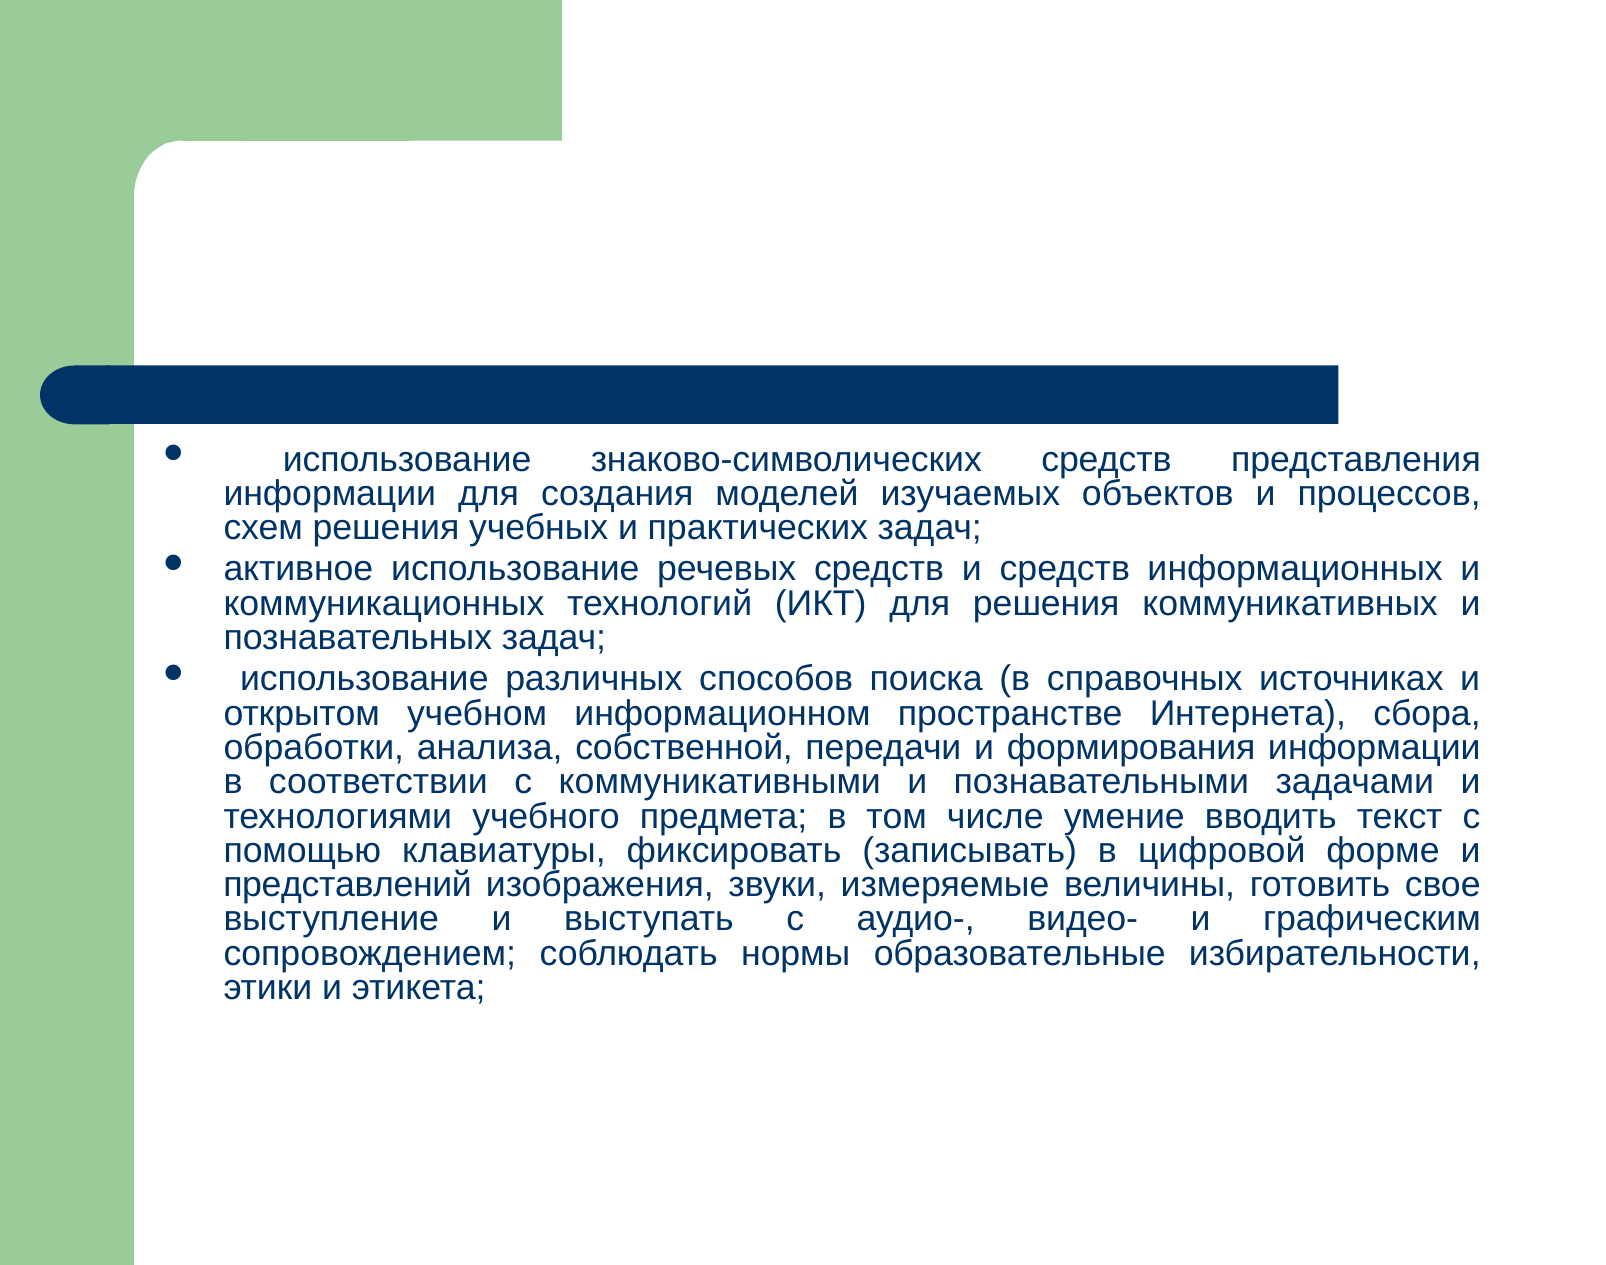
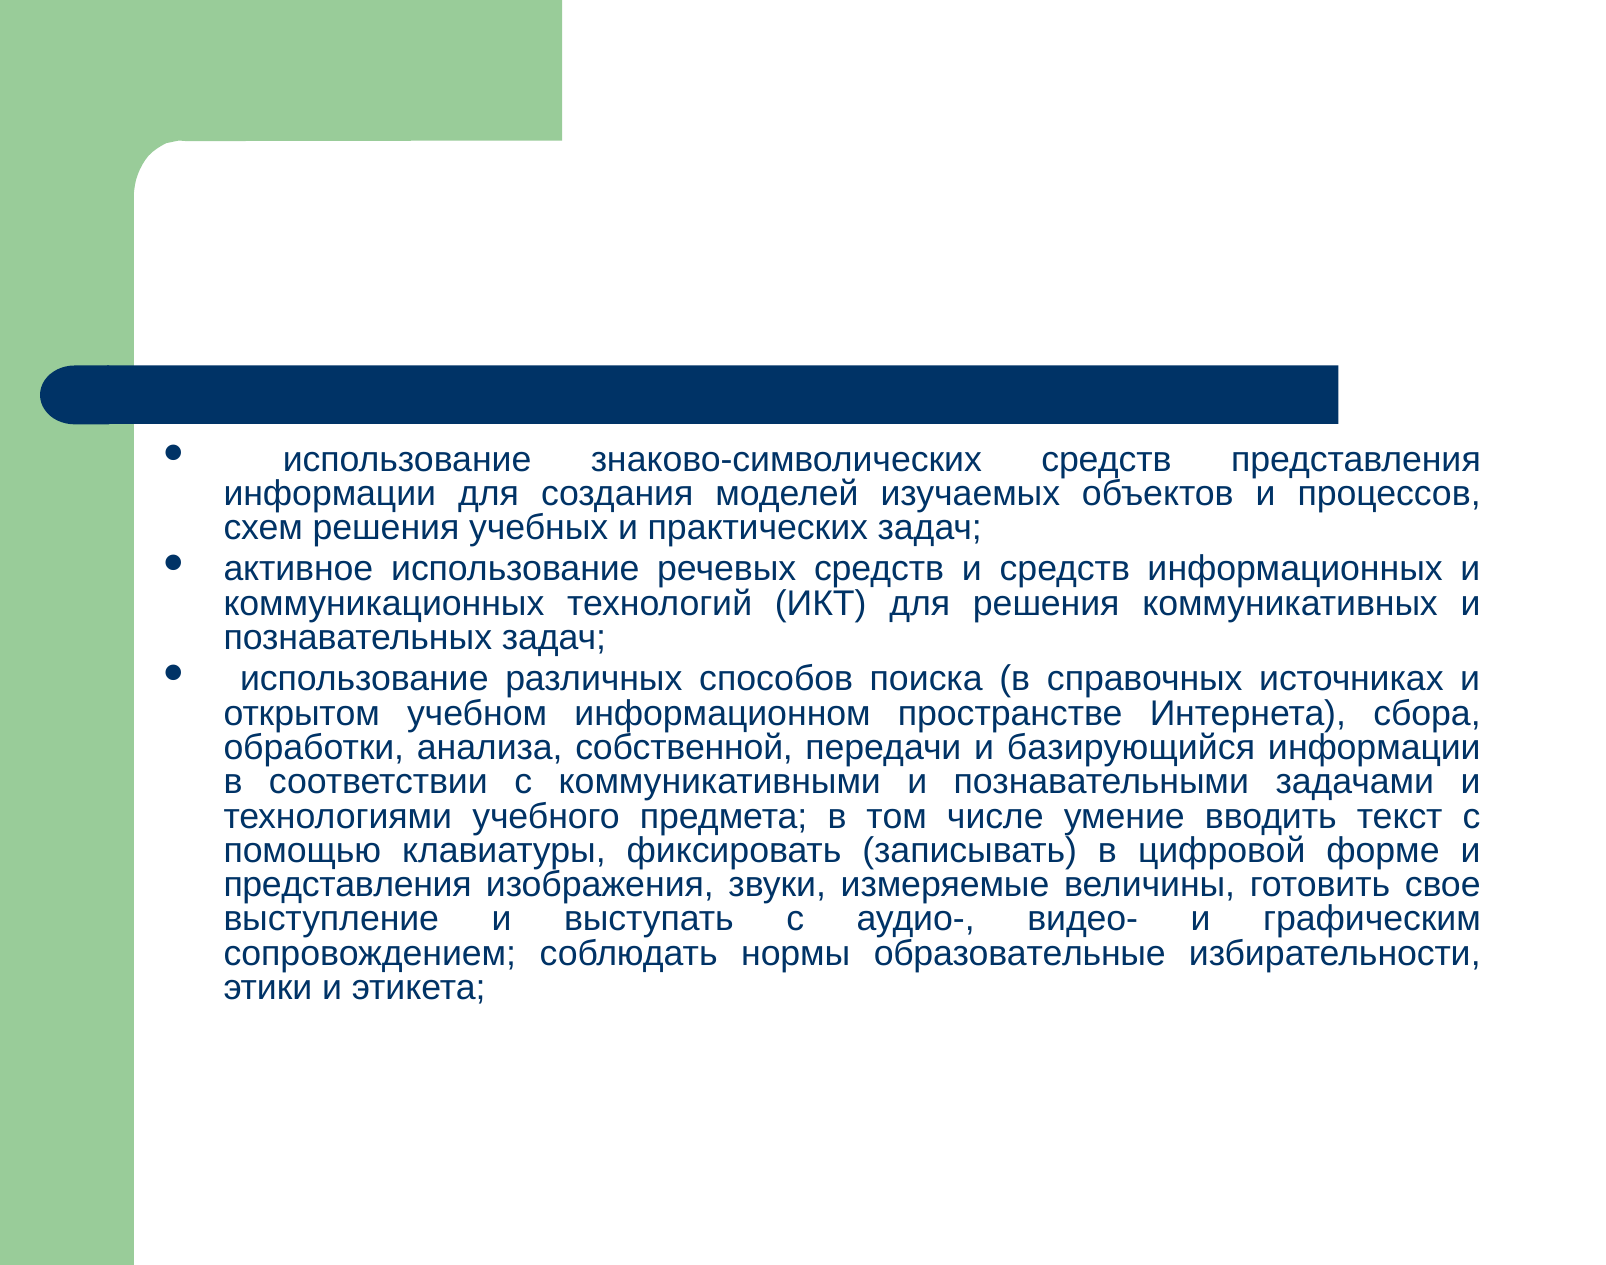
формирования: формирования -> базирующийся
представлений at (348, 885): представлений -> представления
